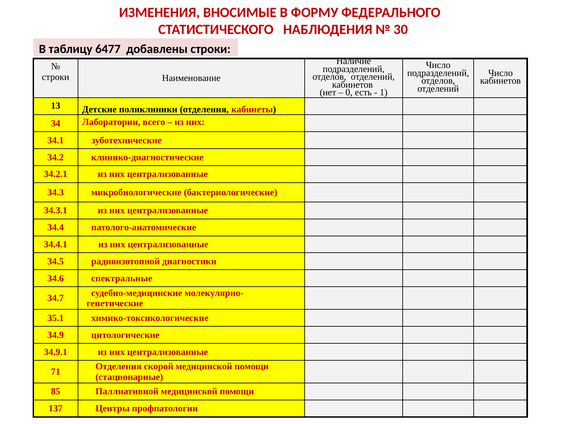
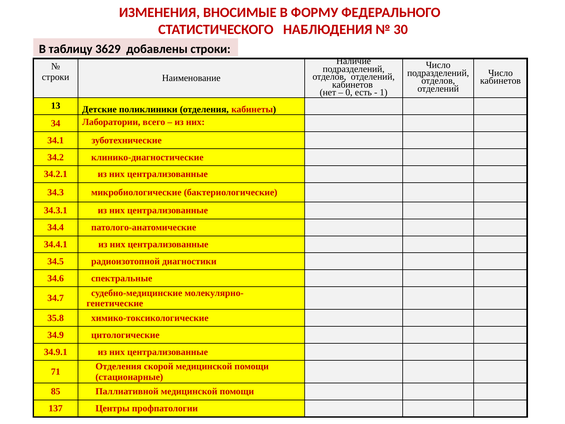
6477: 6477 -> 3629
35.1: 35.1 -> 35.8
